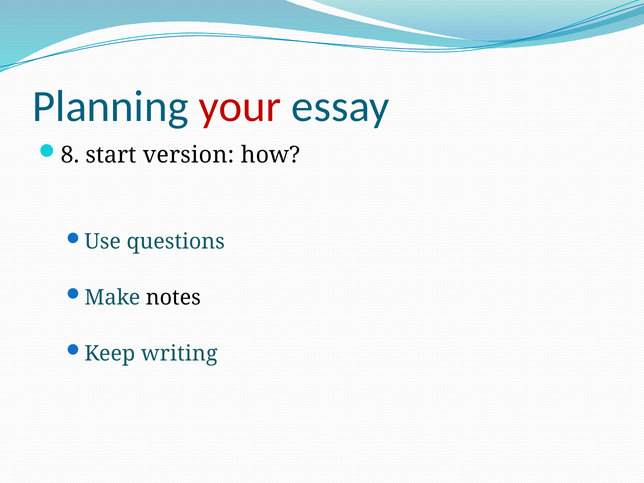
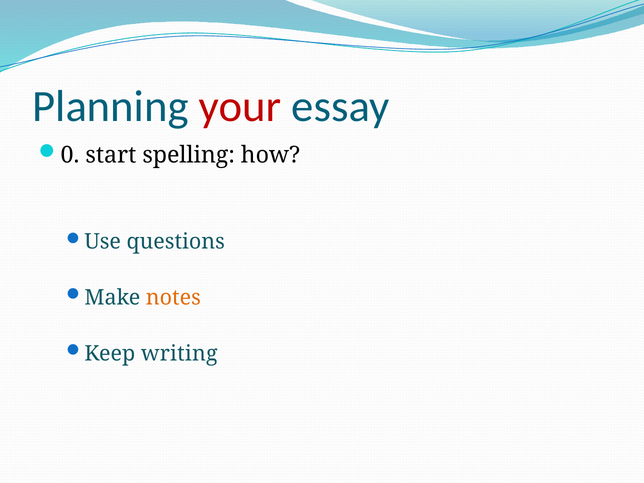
8: 8 -> 0
version: version -> spelling
notes colour: black -> orange
